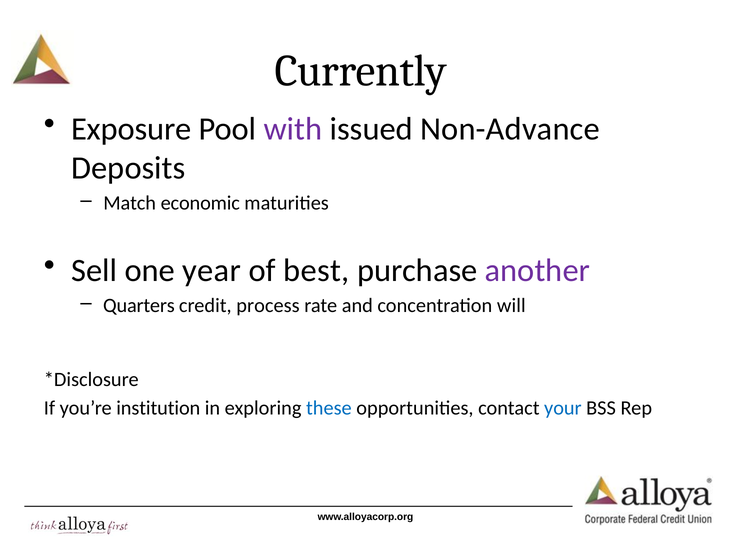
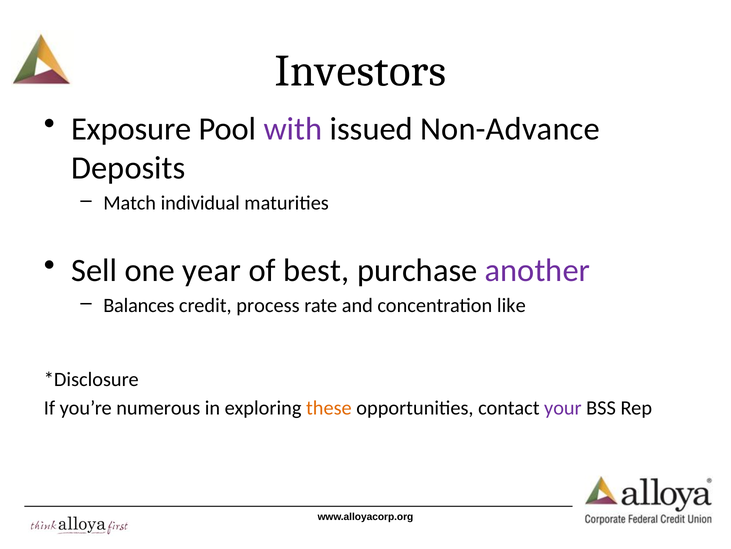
Currently: Currently -> Investors
economic: economic -> individual
Quarters: Quarters -> Balances
will: will -> like
institution: institution -> numerous
these colour: blue -> orange
your colour: blue -> purple
